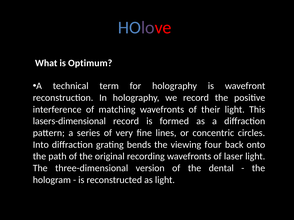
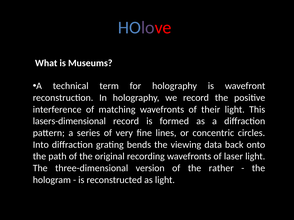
Optimum: Optimum -> Museums
four: four -> data
dental: dental -> rather
